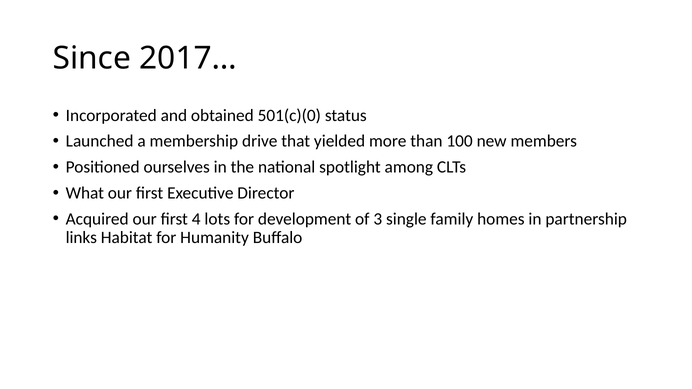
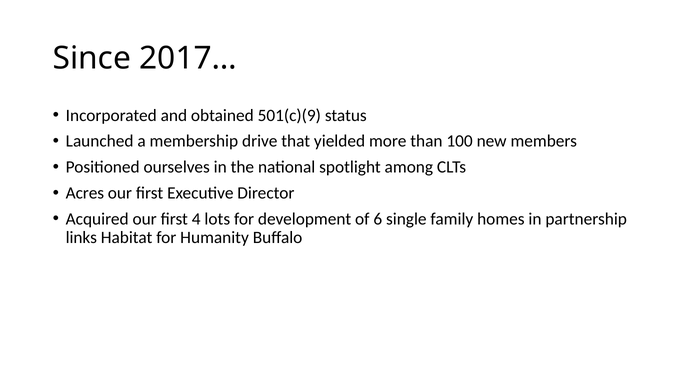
501(c)(0: 501(c)(0 -> 501(c)(9
What: What -> Acres
3: 3 -> 6
